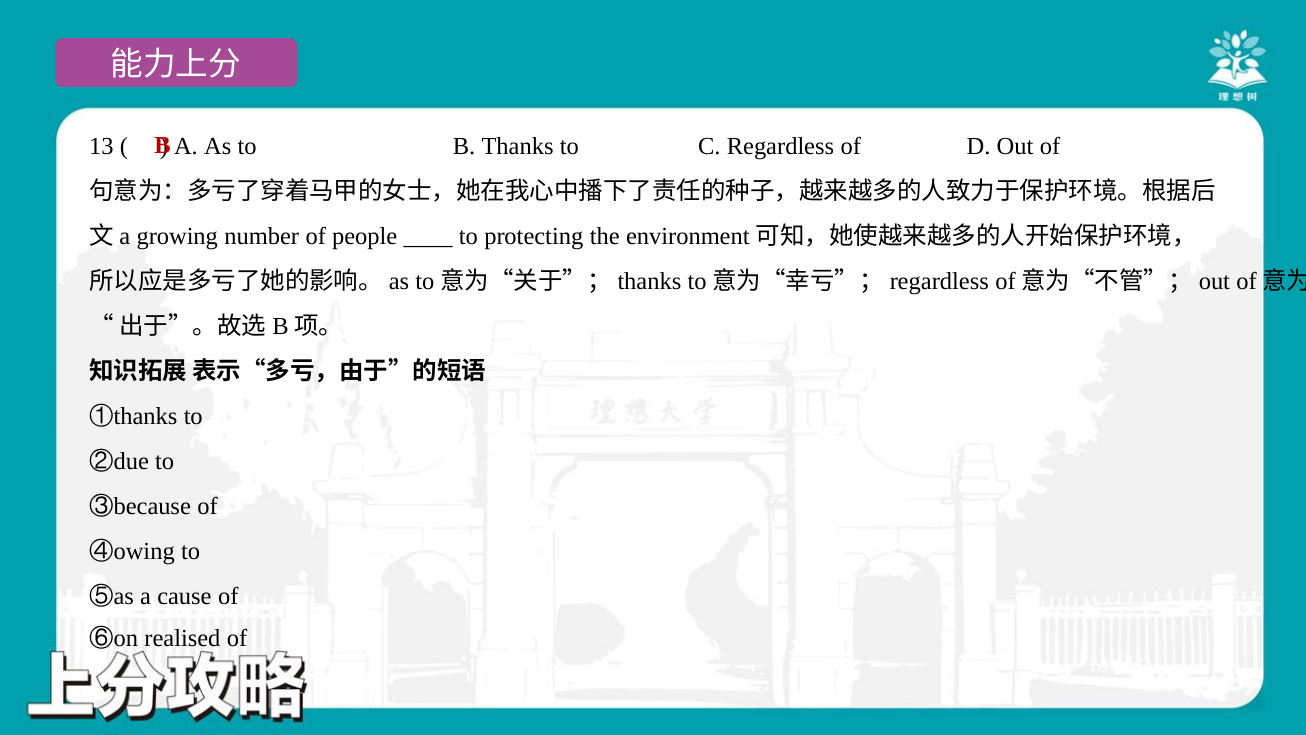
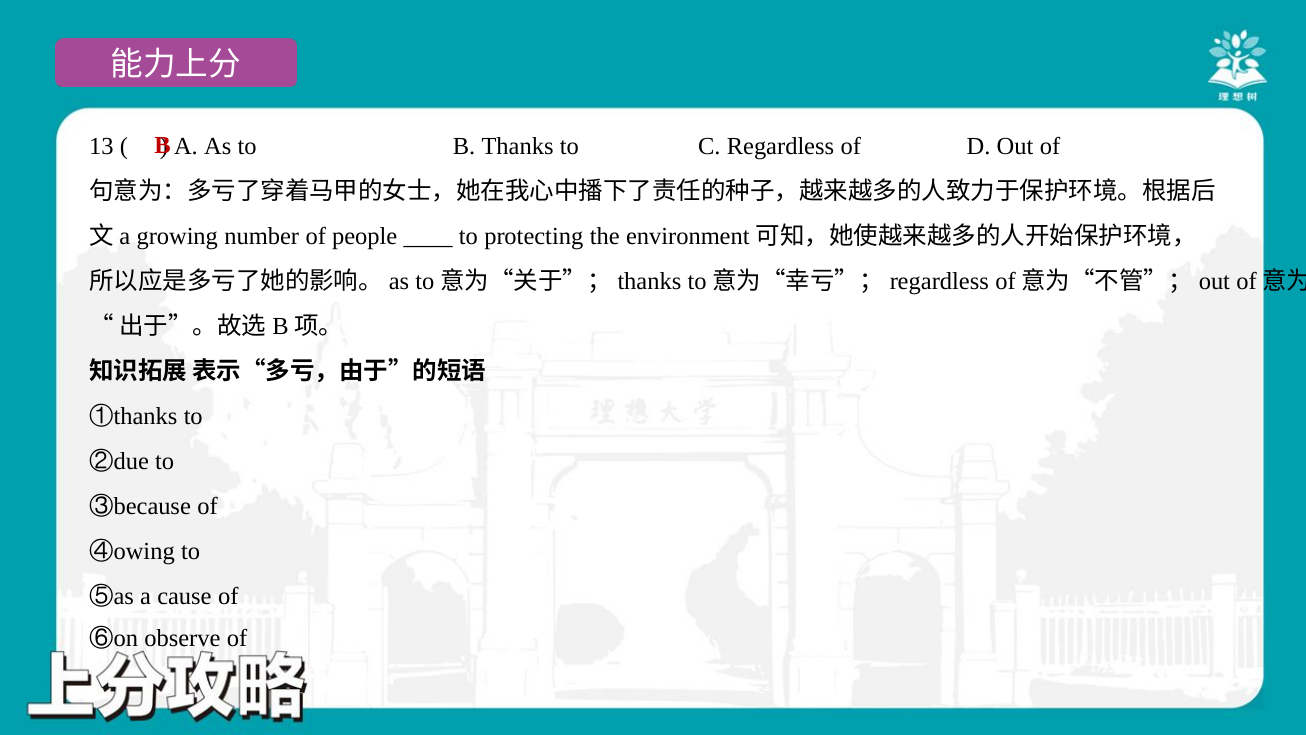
realised: realised -> observe
